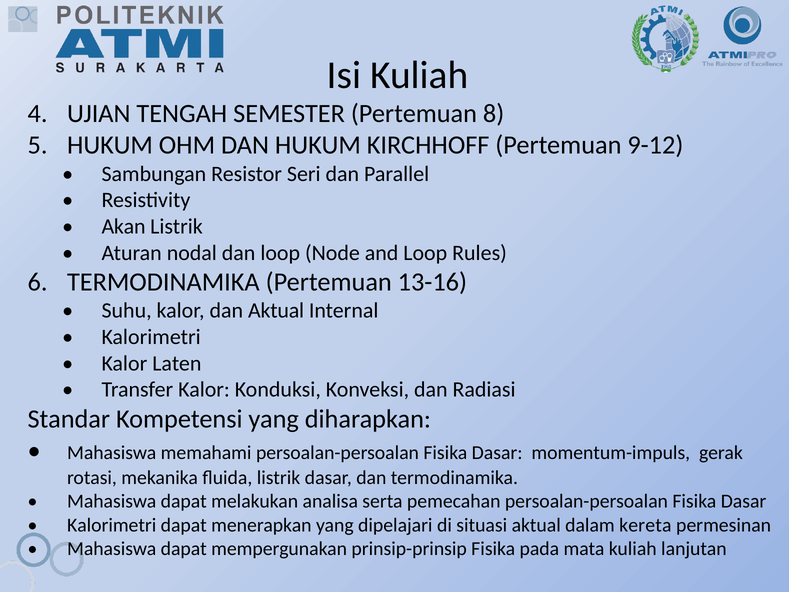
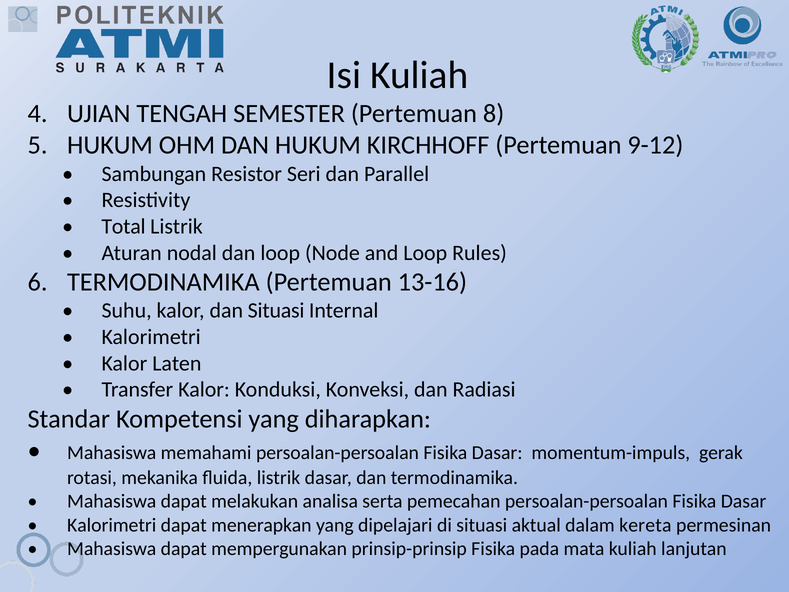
Akan: Akan -> Total
dan Aktual: Aktual -> Situasi
